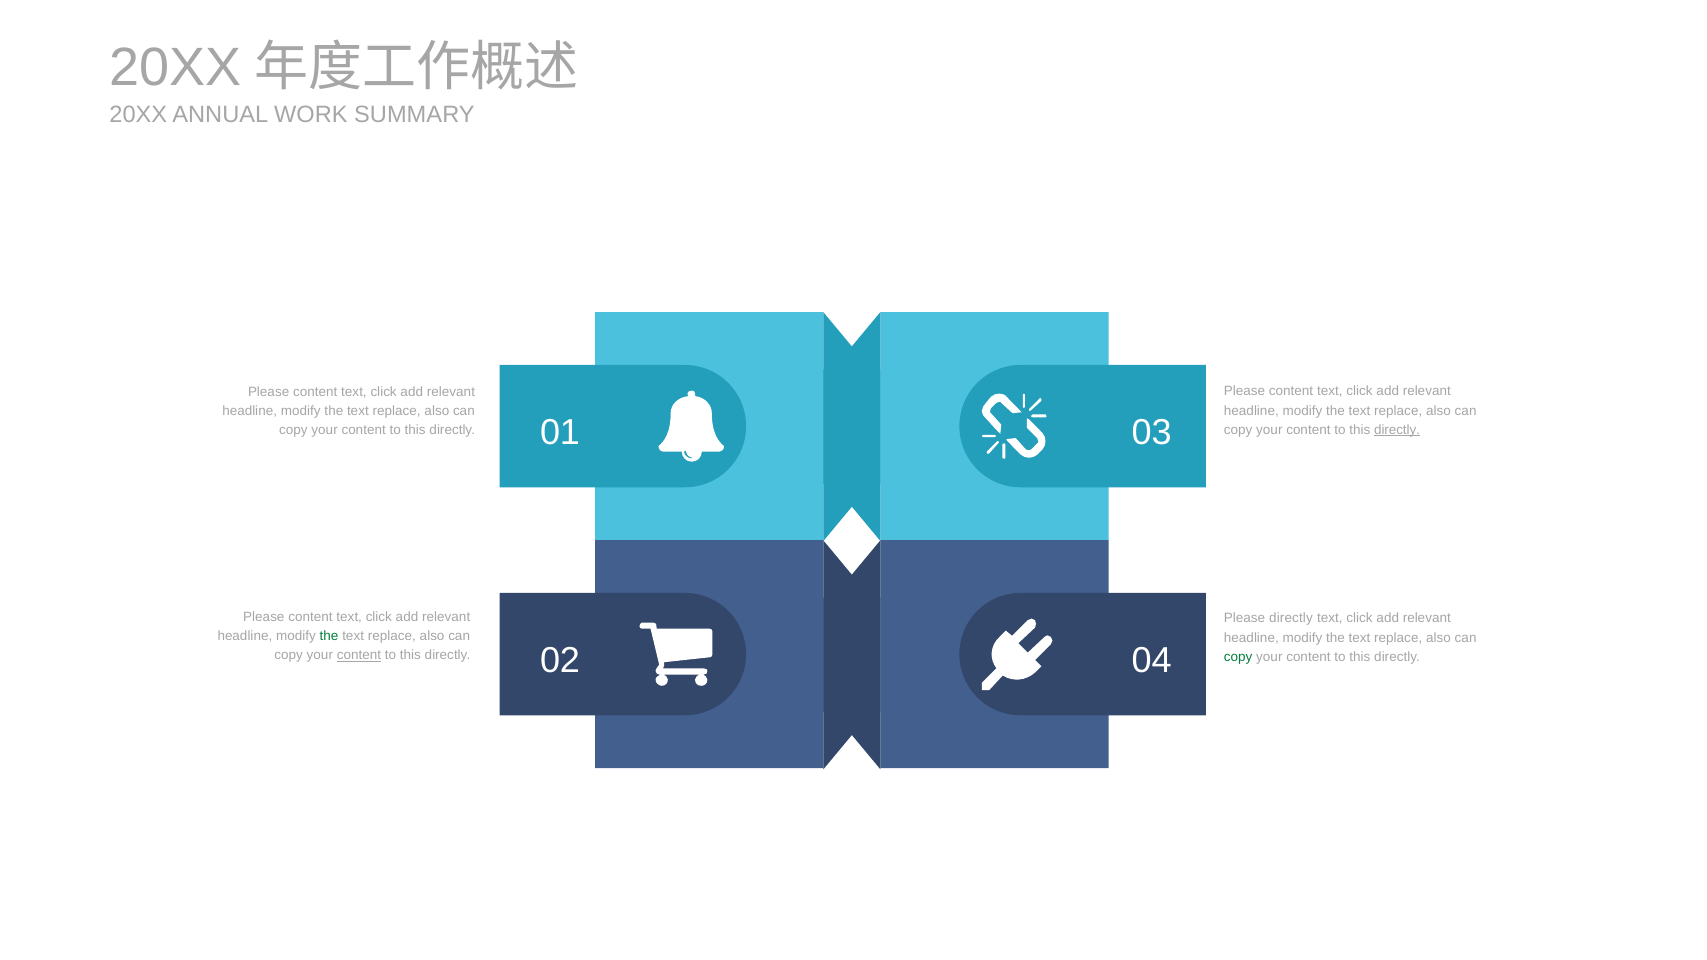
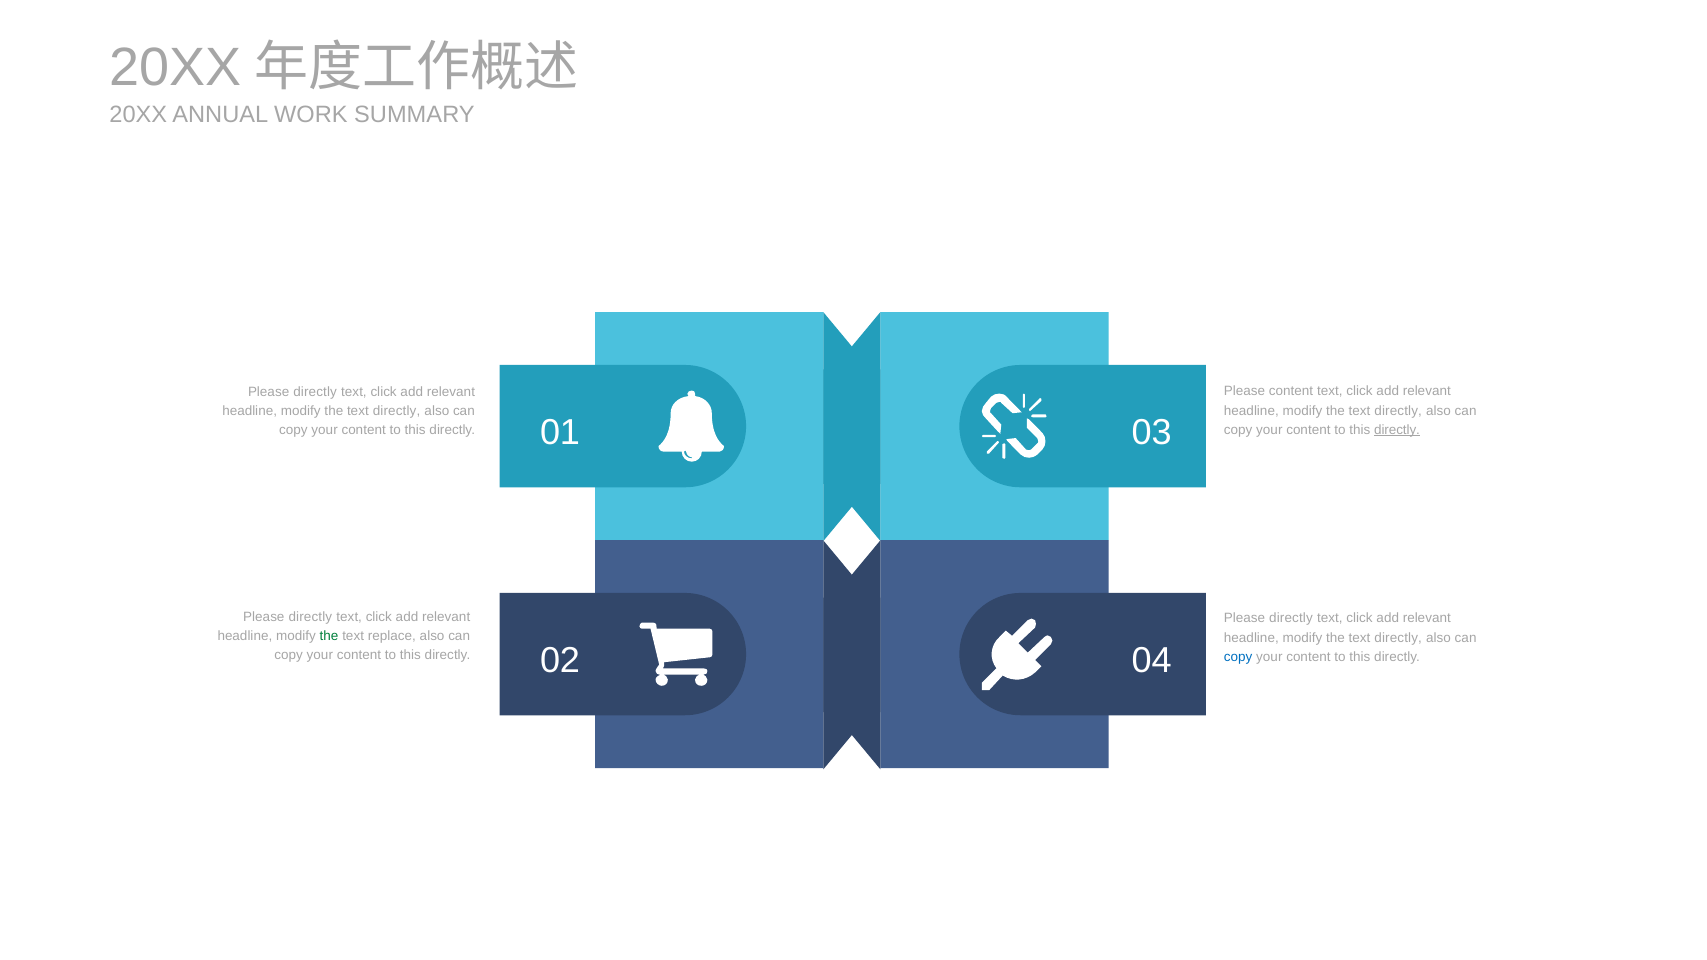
content at (315, 392): content -> directly
replace at (1398, 411): replace -> directly
replace at (397, 411): replace -> directly
content at (310, 617): content -> directly
replace at (1398, 638): replace -> directly
content at (359, 656) underline: present -> none
copy at (1238, 657) colour: green -> blue
